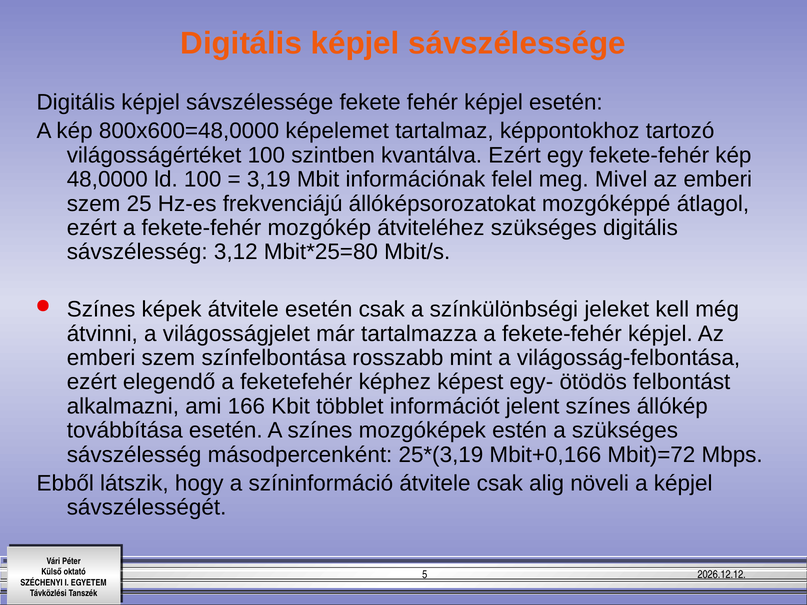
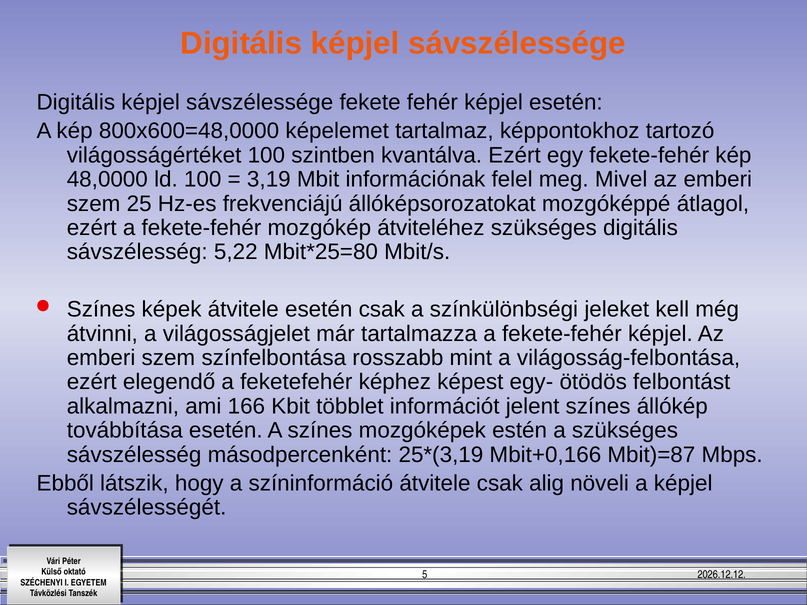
3,12: 3,12 -> 5,22
Mbit)=72: Mbit)=72 -> Mbit)=87
